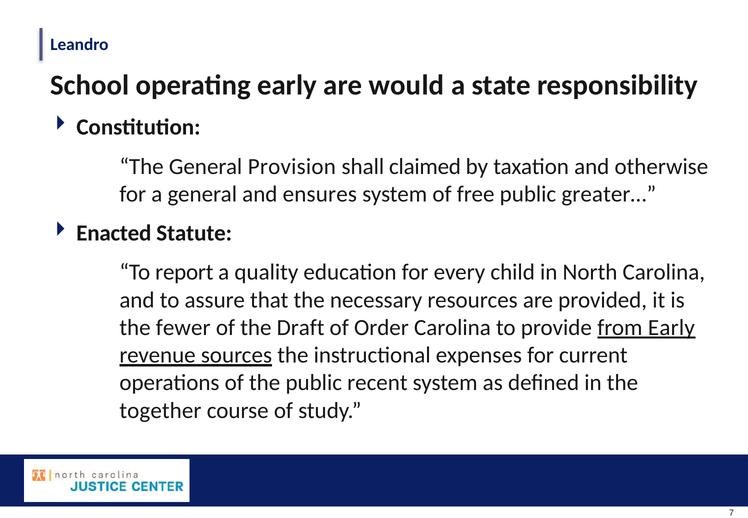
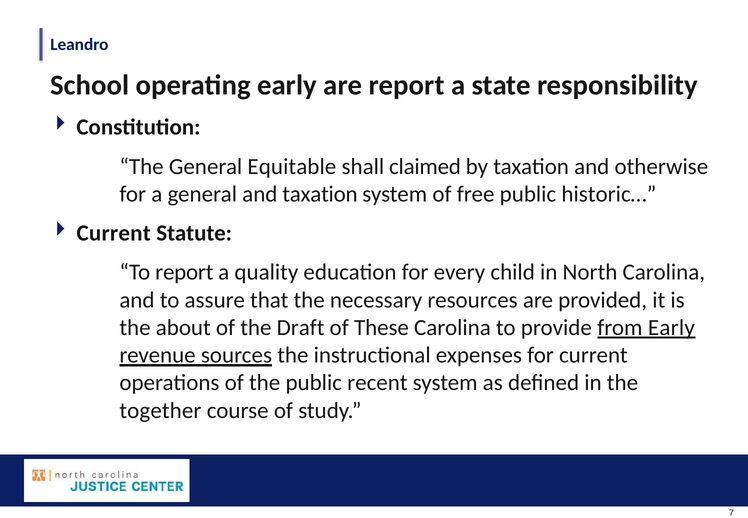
are would: would -> report
Provision: Provision -> Equitable
and ensures: ensures -> taxation
greater…: greater… -> historic…
Enacted at (114, 233): Enacted -> Current
fewer: fewer -> about
Order: Order -> These
